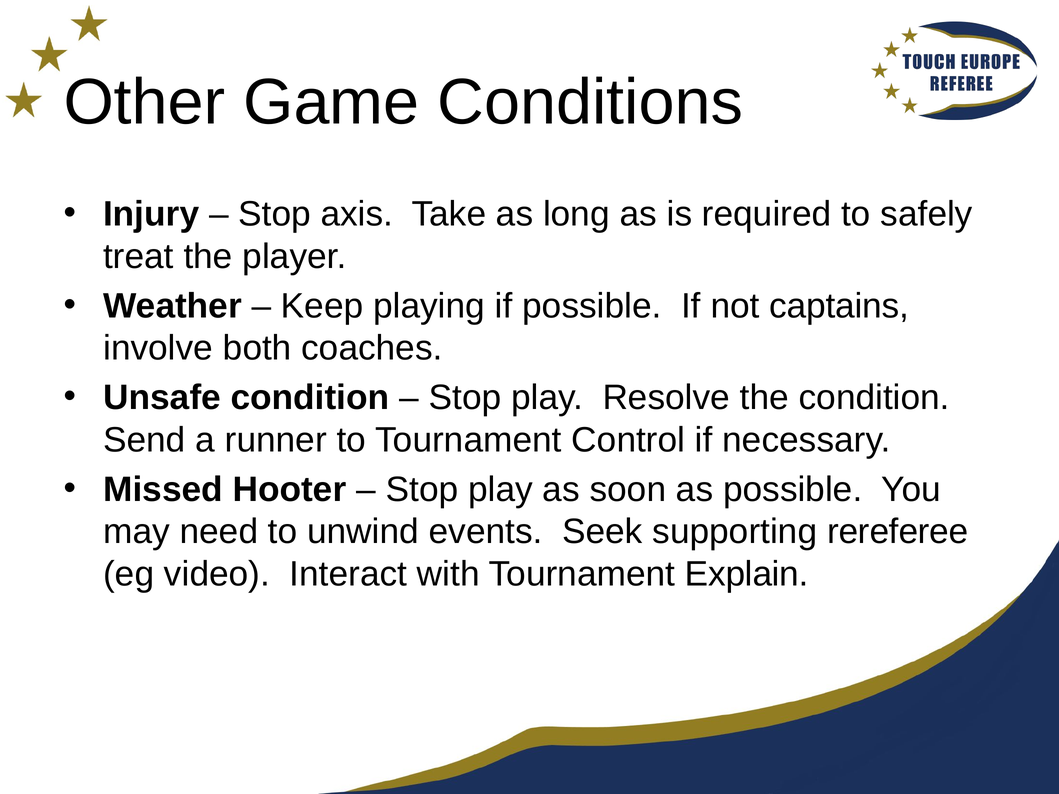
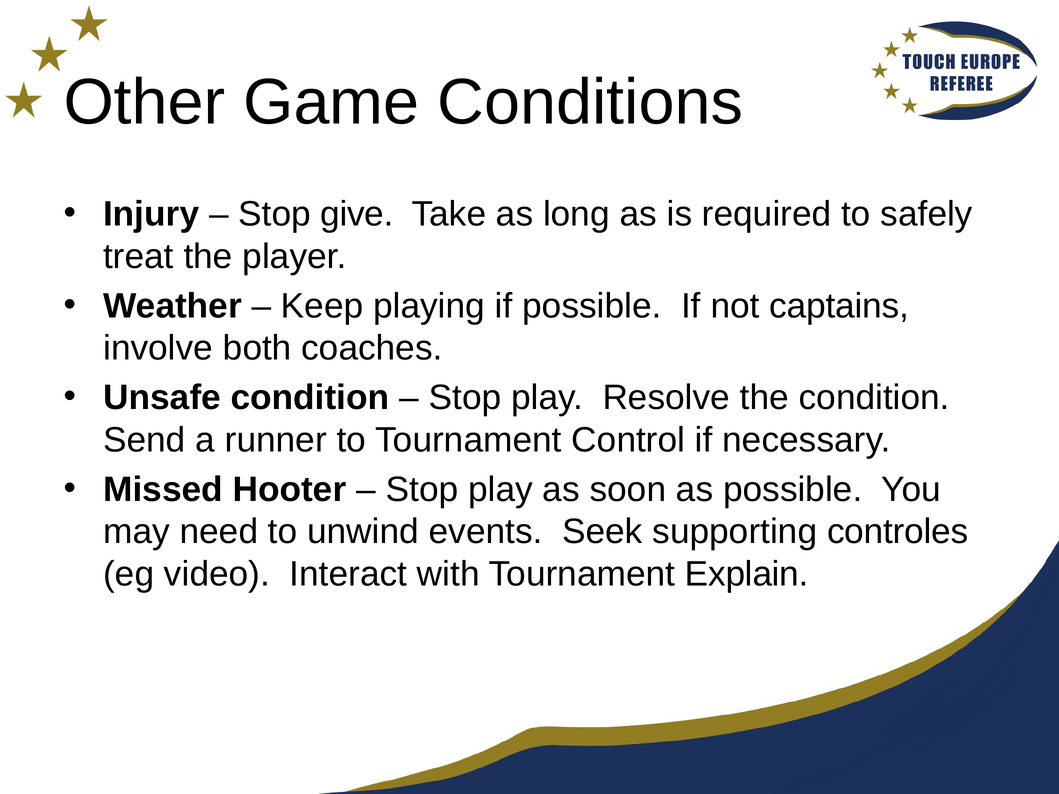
axis: axis -> give
rereferee: rereferee -> controles
